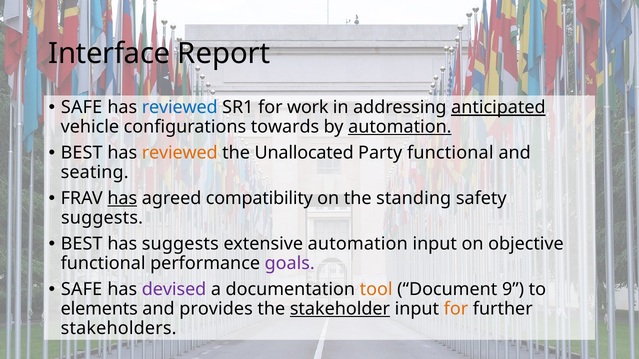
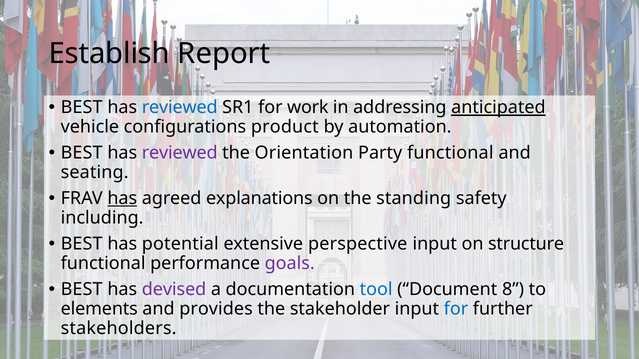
Interface: Interface -> Establish
SAFE at (82, 108): SAFE -> BEST
towards: towards -> product
automation at (400, 127) underline: present -> none
reviewed at (180, 153) colour: orange -> purple
Unallocated: Unallocated -> Orientation
compatibility: compatibility -> explanations
suggests at (102, 218): suggests -> including
has suggests: suggests -> potential
extensive automation: automation -> perspective
objective: objective -> structure
SAFE at (82, 290): SAFE -> BEST
tool colour: orange -> blue
9: 9 -> 8
stakeholder underline: present -> none
for at (456, 309) colour: orange -> blue
